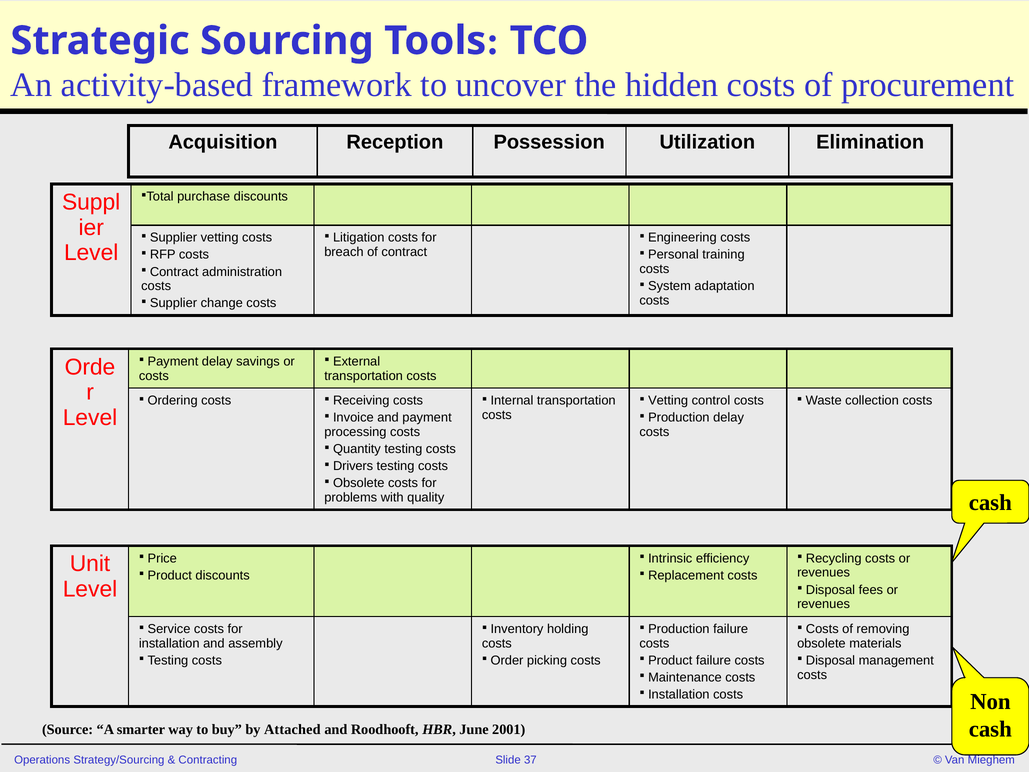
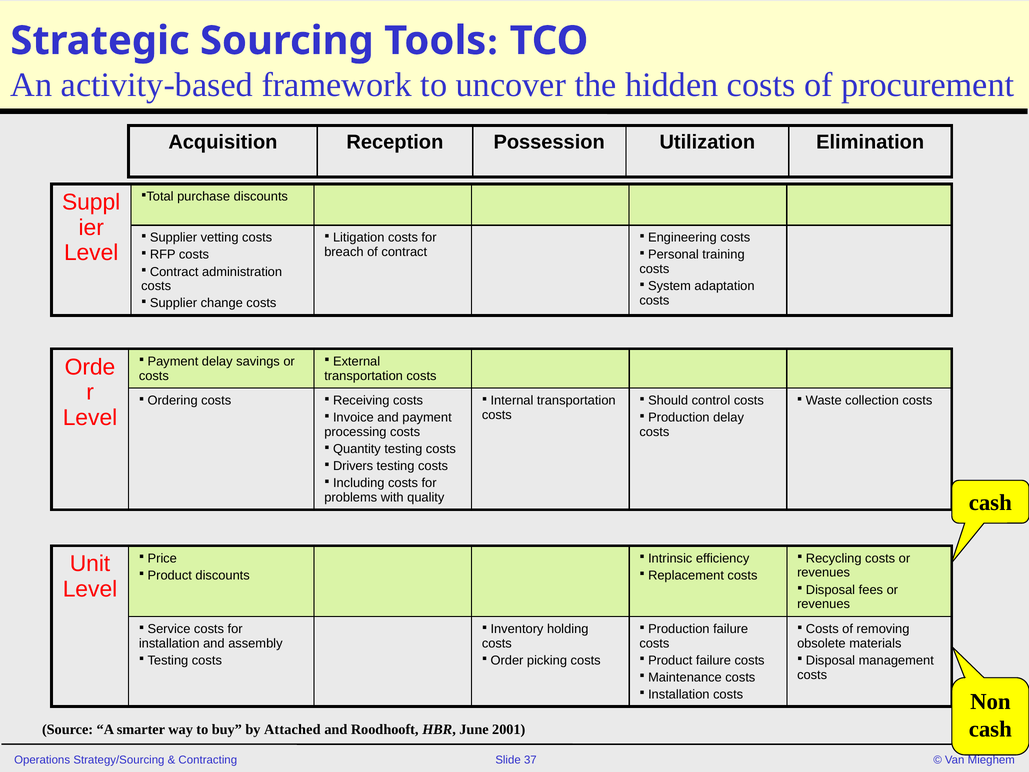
Vetting at (668, 400): Vetting -> Should
Obsolete at (359, 483): Obsolete -> Including
